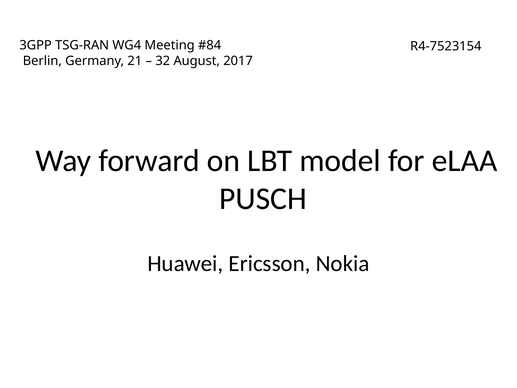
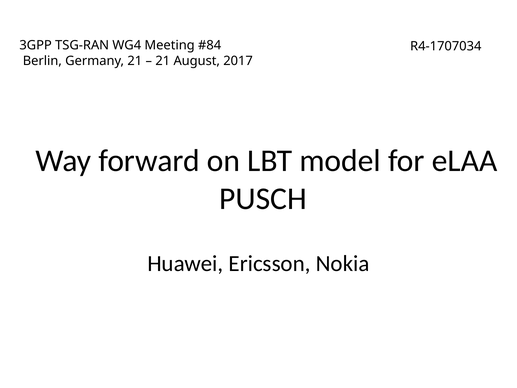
R4-7523154: R4-7523154 -> R4-1707034
32 at (163, 61): 32 -> 21
